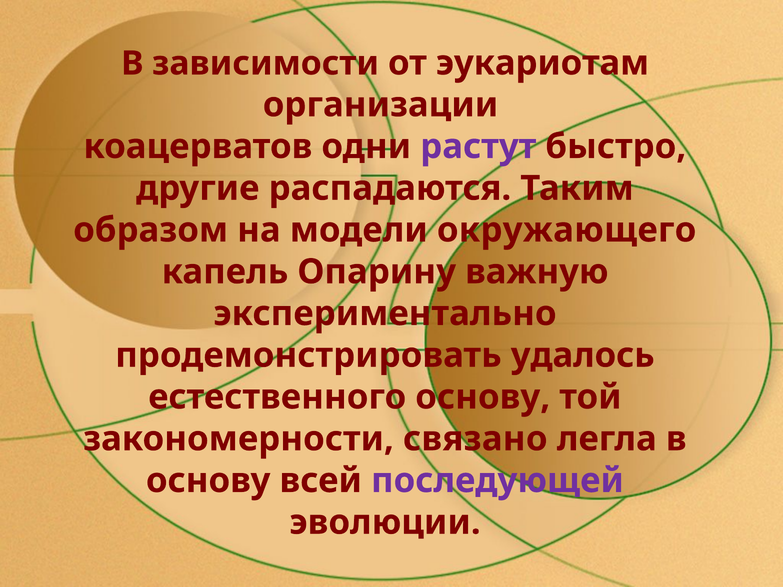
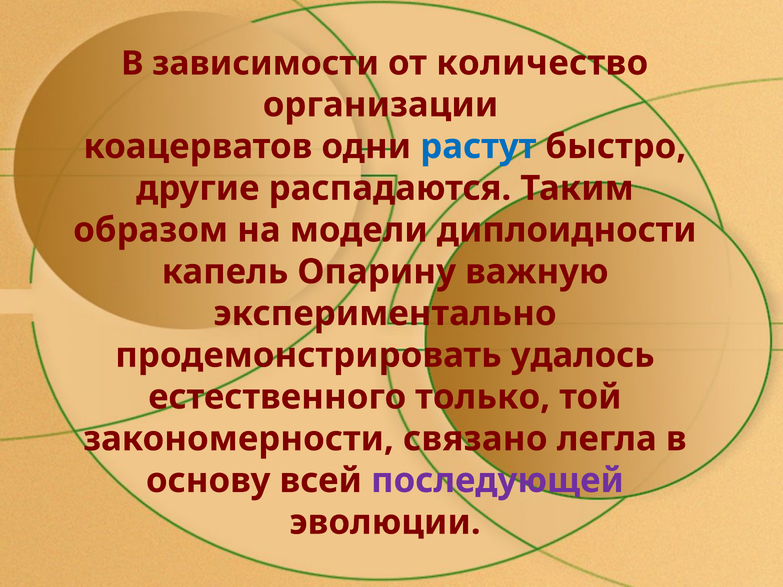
эукариотам: эукариотам -> количество
растут colour: purple -> blue
окружающего: окружающего -> диплоидности
естественного основу: основу -> только
